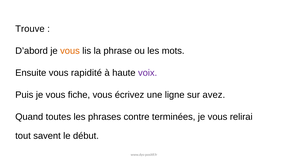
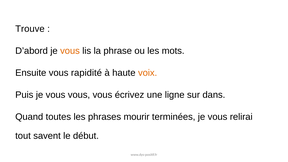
voix colour: purple -> orange
je vous fiche: fiche -> vous
avez: avez -> dans
contre: contre -> mourir
